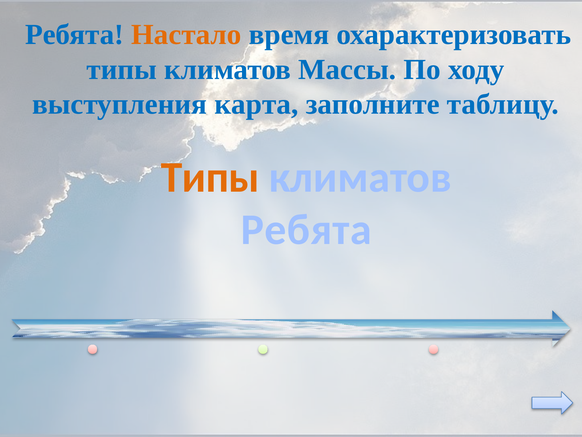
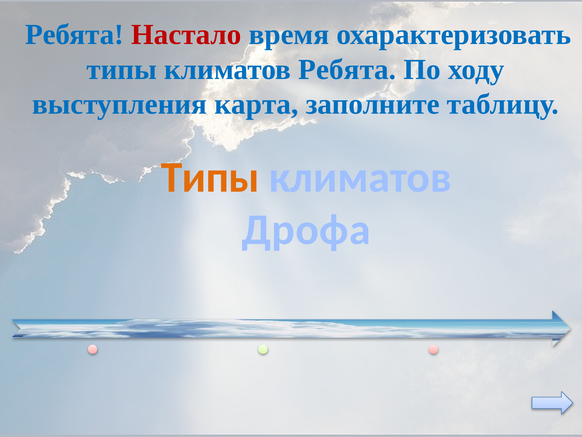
Настало colour: orange -> red
климатов Массы: Массы -> Ребята
Ребята at (306, 229): Ребята -> Дрофа
